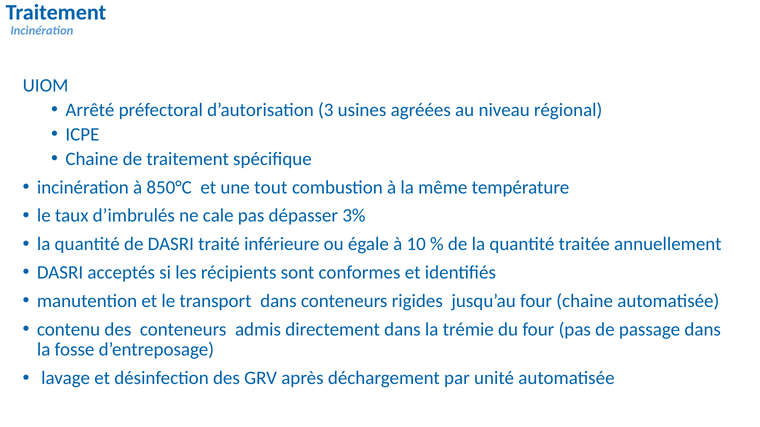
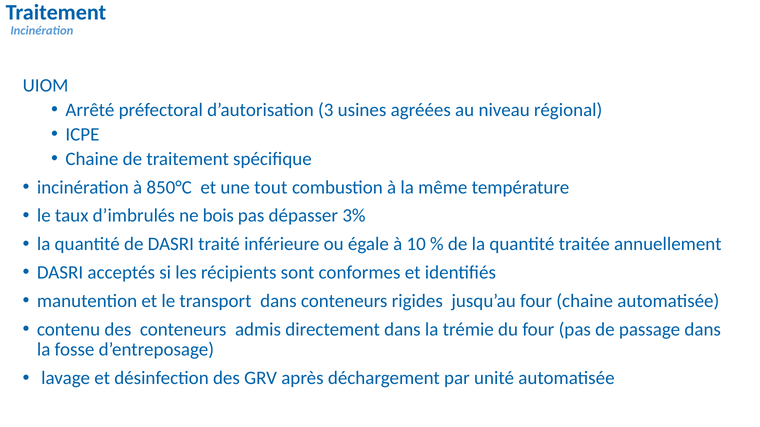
cale: cale -> bois
